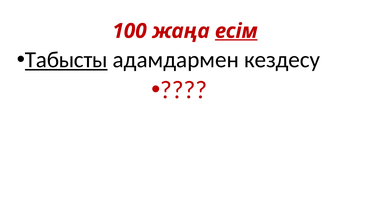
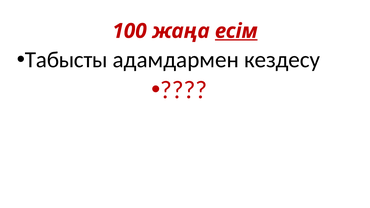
Табысты underline: present -> none
